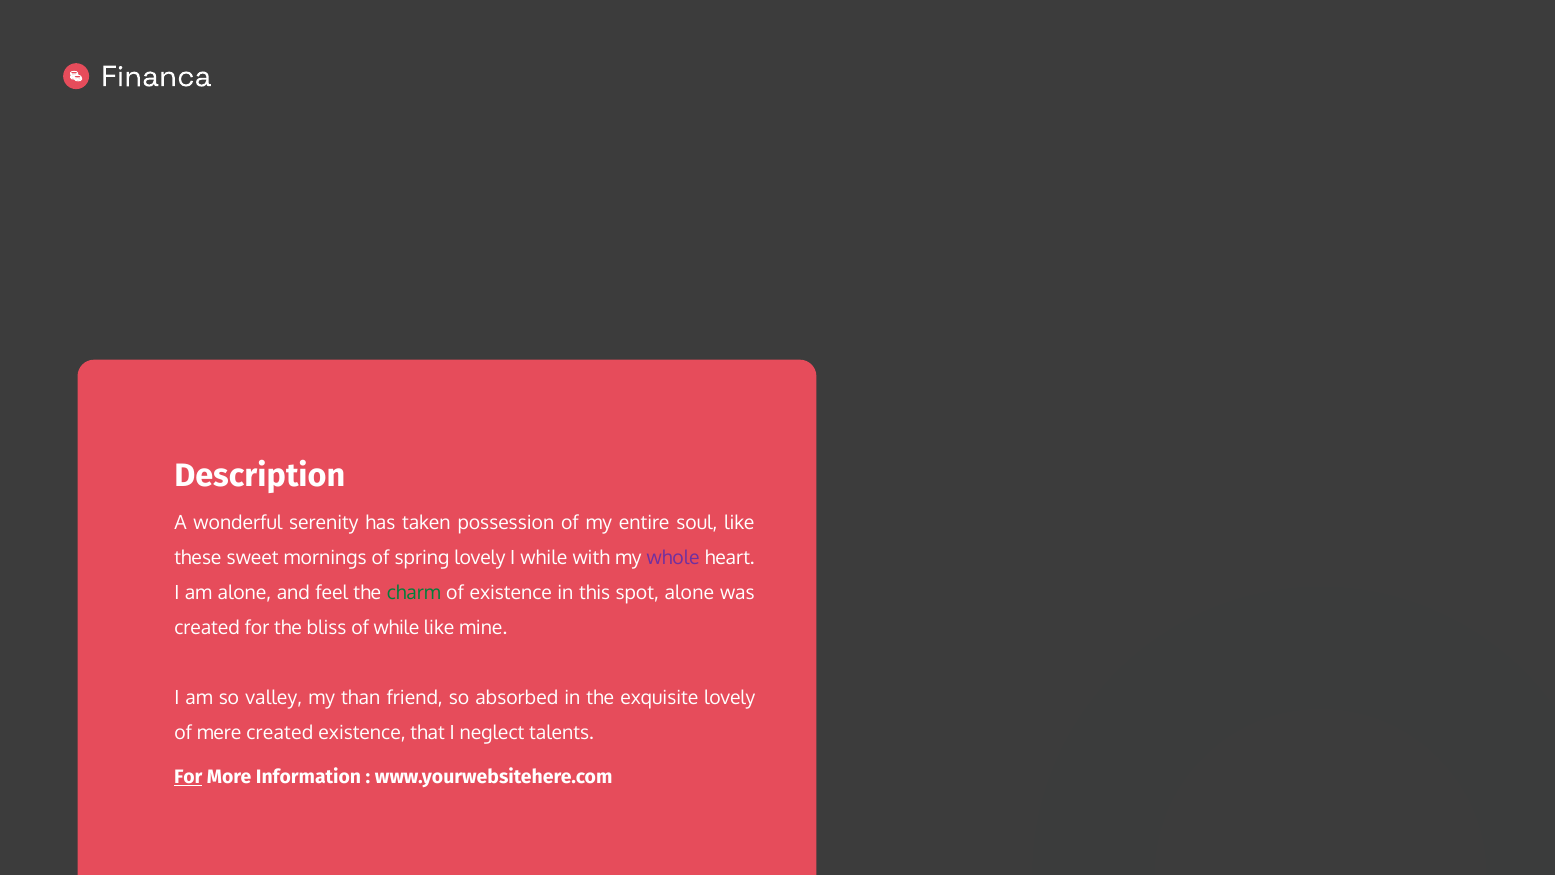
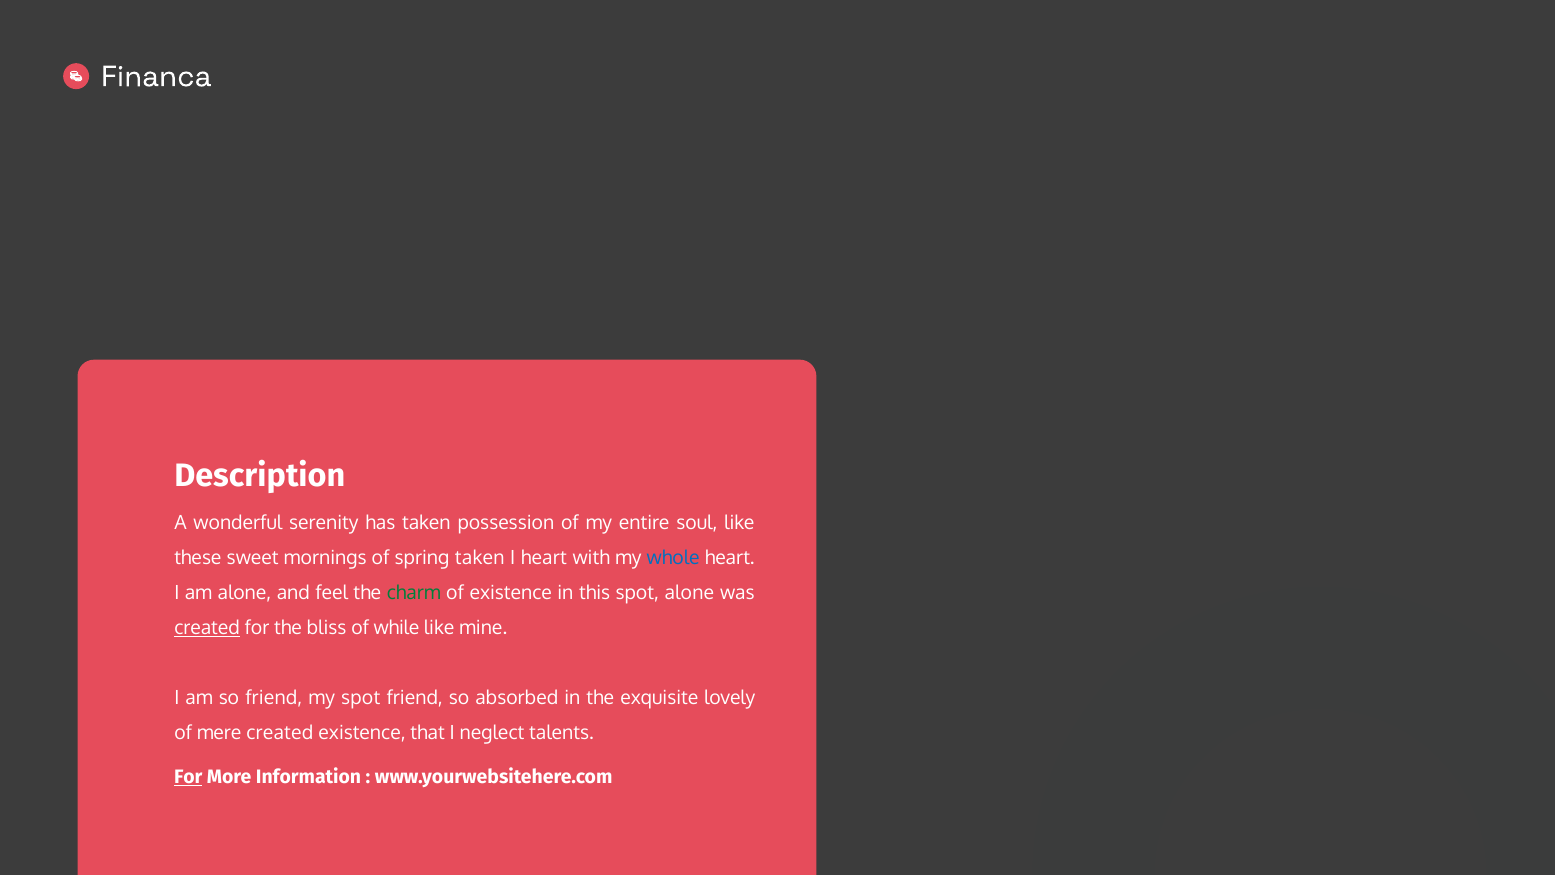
spring lovely: lovely -> taken
I while: while -> heart
whole colour: purple -> blue
created at (207, 628) underline: none -> present
so valley: valley -> friend
my than: than -> spot
